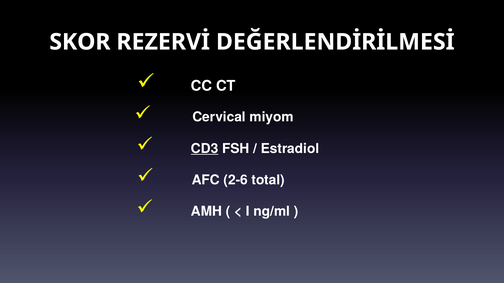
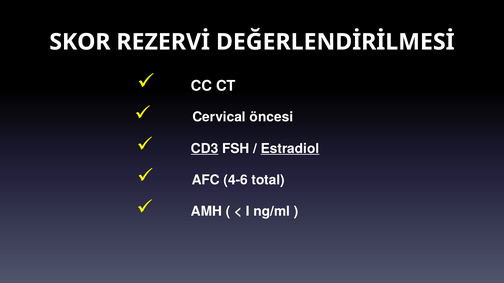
miyom: miyom -> öncesi
Estradiol underline: none -> present
2-6: 2-6 -> 4-6
